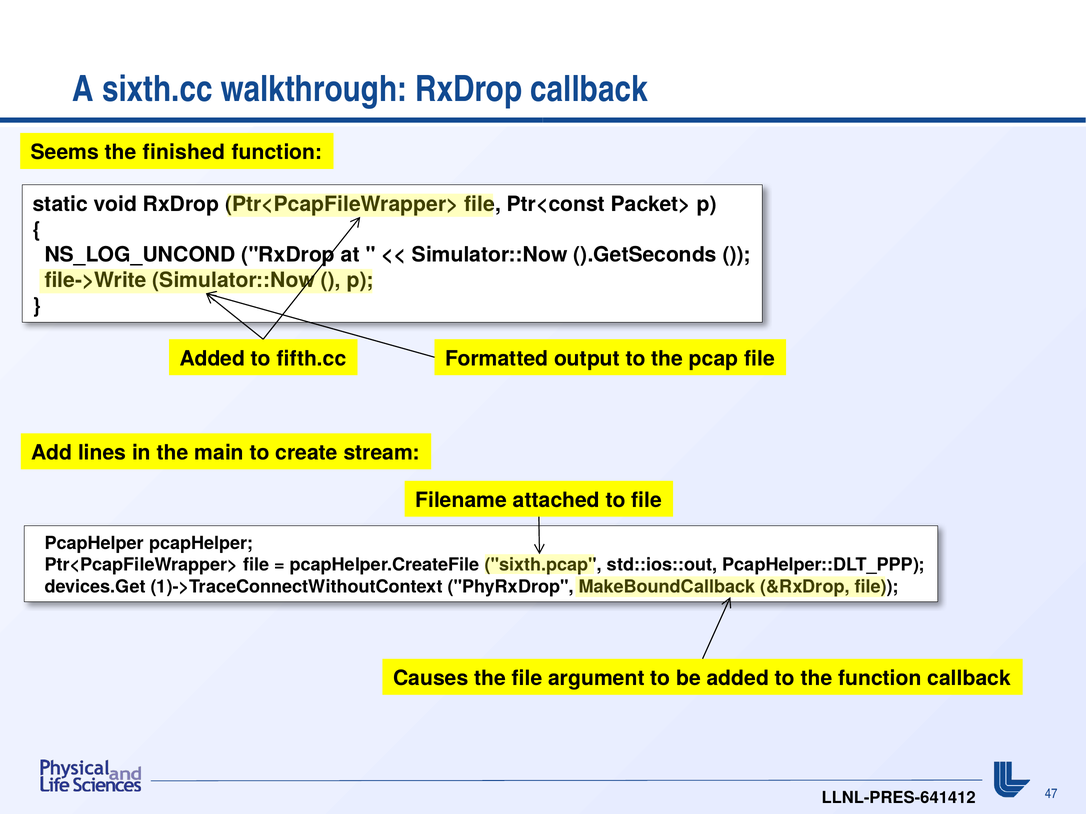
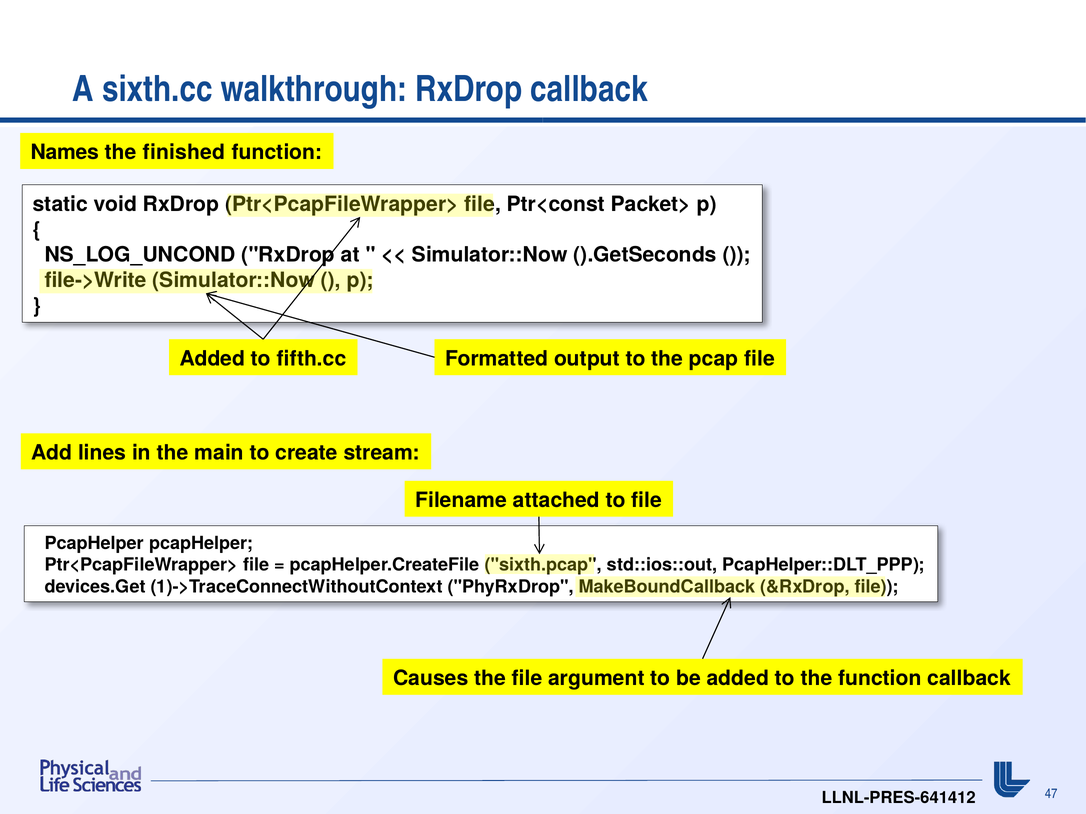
Seems: Seems -> Names
